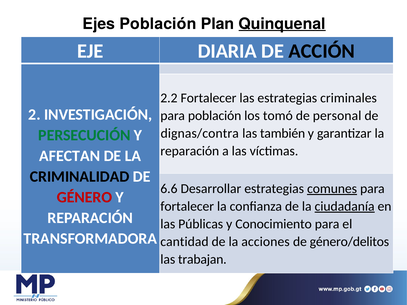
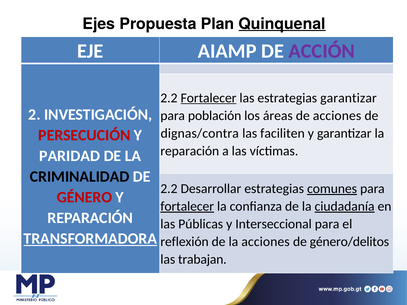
Ejes Población: Población -> Propuesta
DIARIA: DIARIA -> AIAMP
ACCIÓN colour: black -> purple
Fortalecer at (209, 98) underline: none -> present
estrategias criminales: criminales -> garantizar
tomó: tomó -> áreas
de personal: personal -> acciones
también: también -> faciliten
PERSECUCIÓN colour: green -> red
AFECTAN: AFECTAN -> PARIDAD
6.6 at (169, 189): 6.6 -> 2.2
fortalecer at (187, 206) underline: none -> present
Conocimiento: Conocimiento -> Interseccional
TRANSFORMADORA underline: none -> present
cantidad: cantidad -> reflexión
